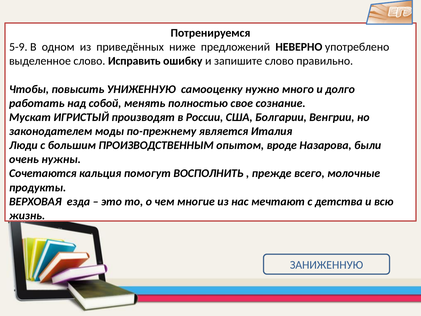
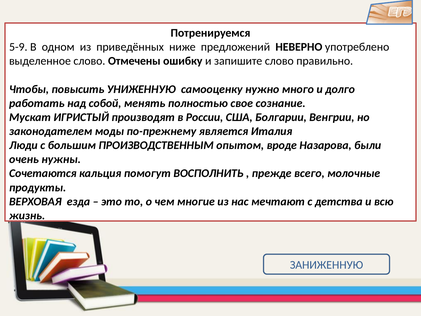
Исправить: Исправить -> Отмечены
